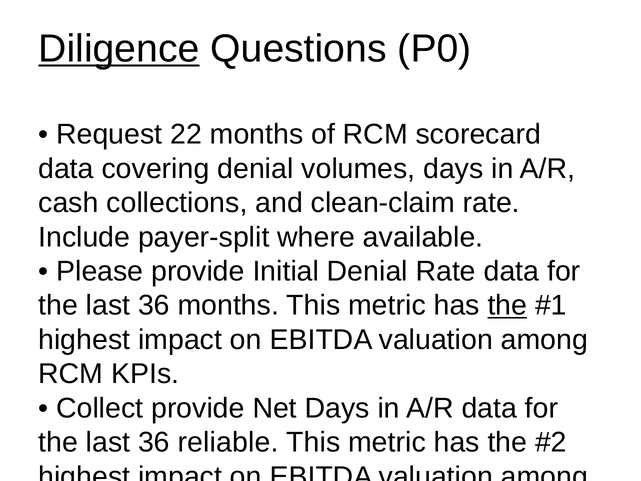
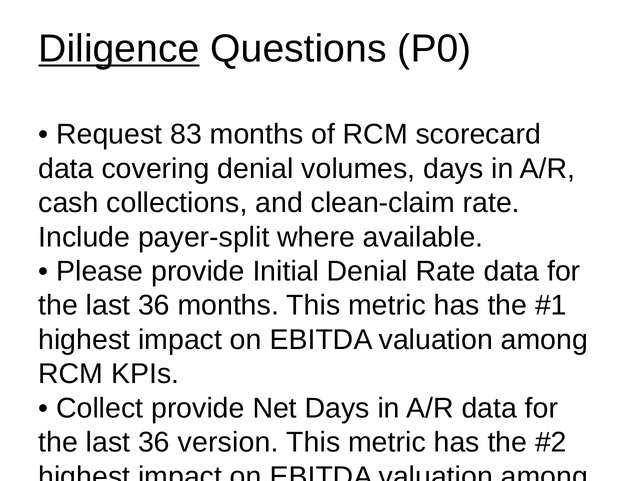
22: 22 -> 83
the at (507, 305) underline: present -> none
reliable: reliable -> version
